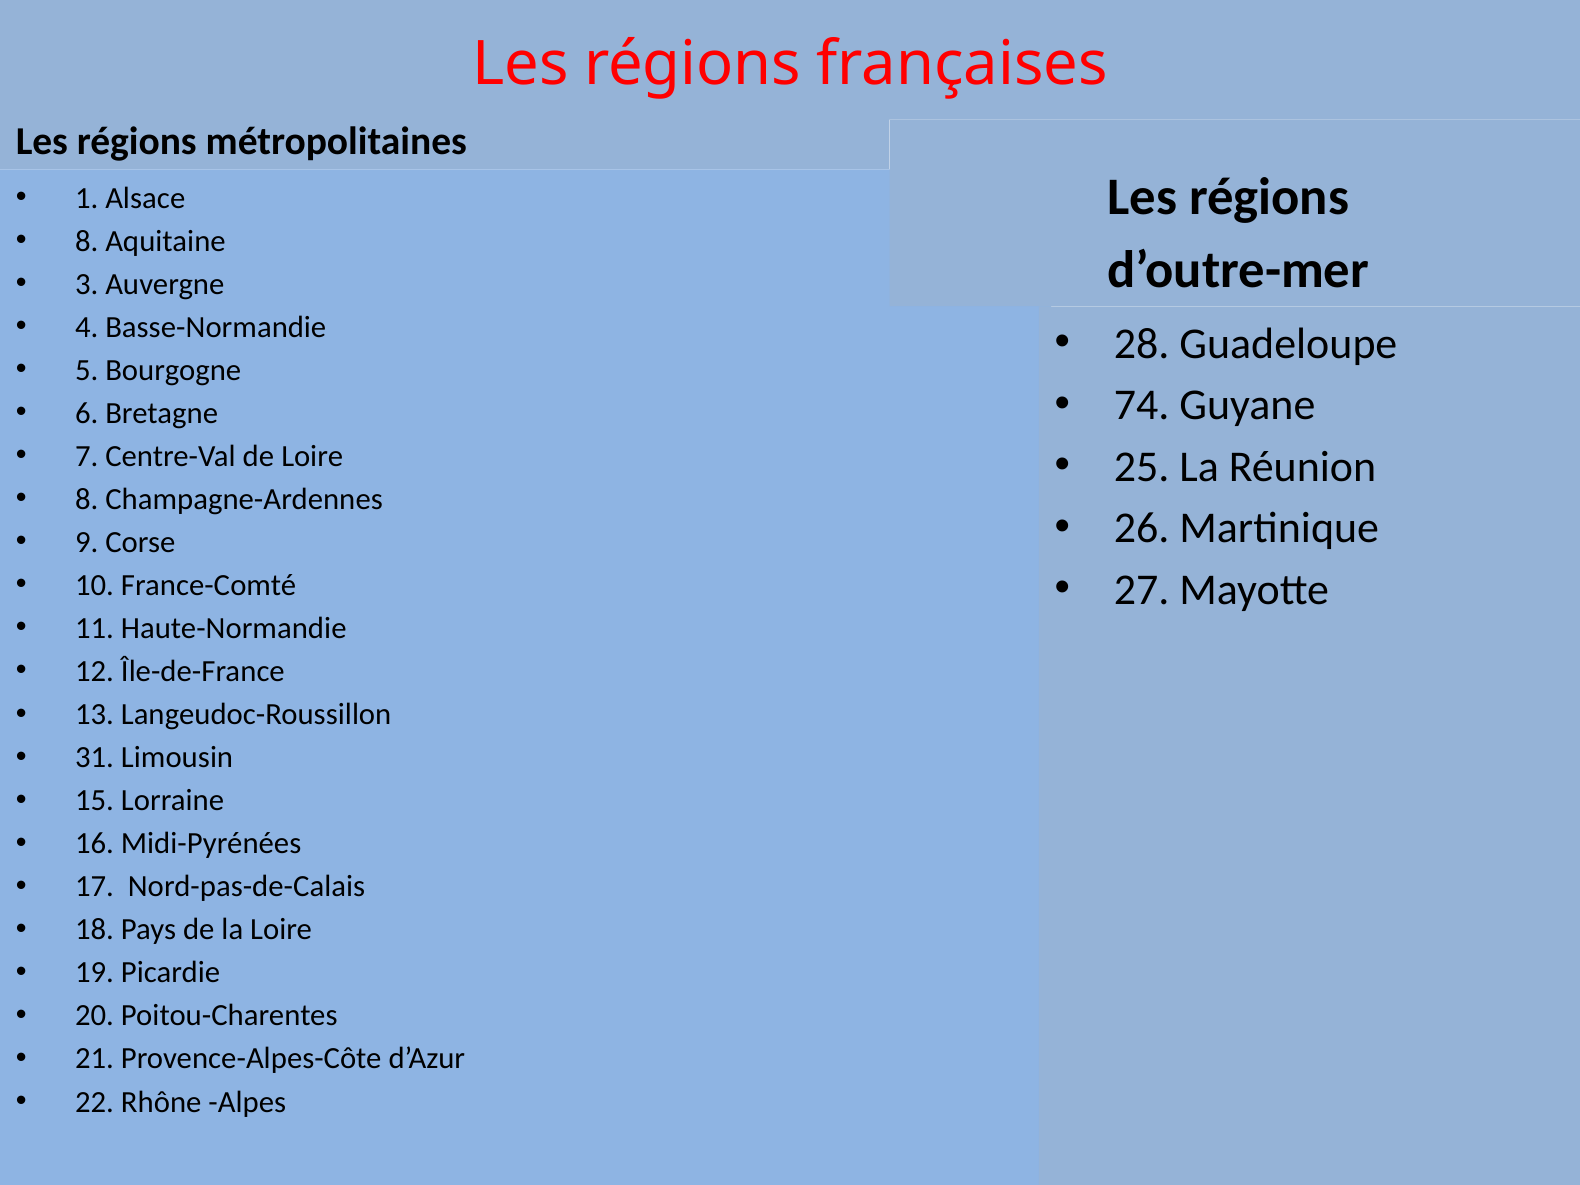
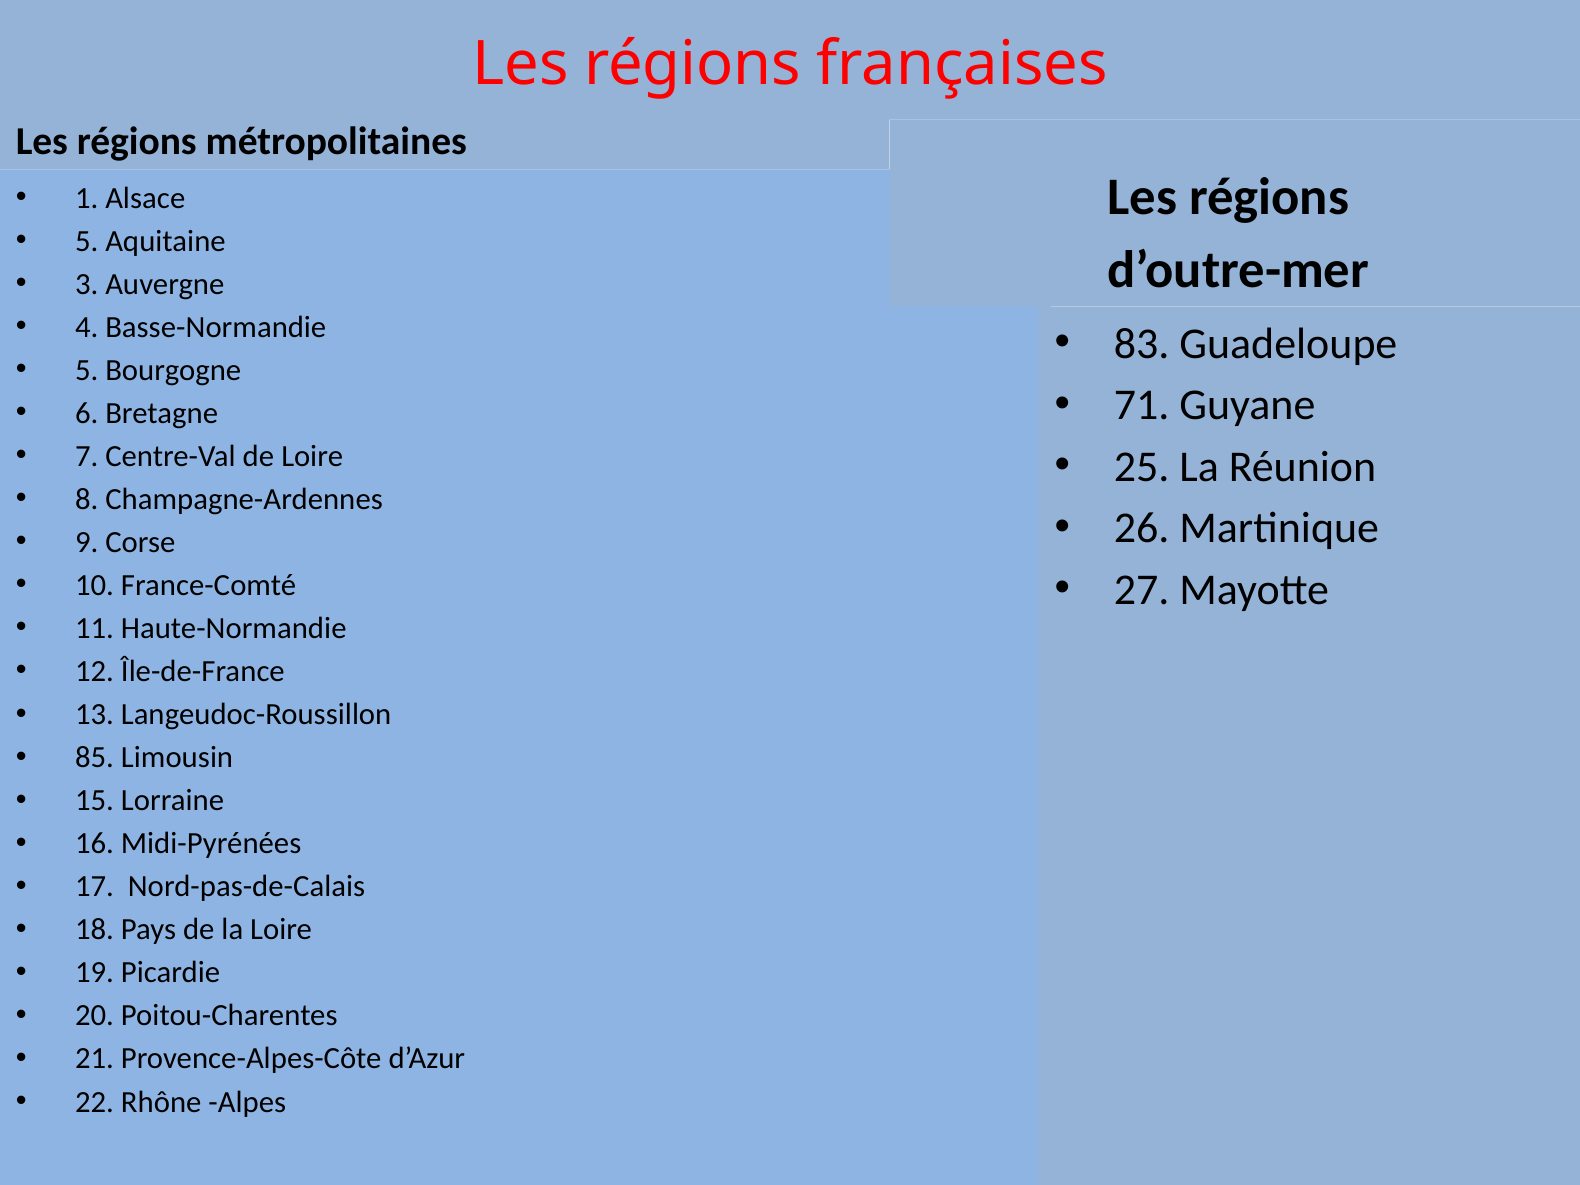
8 at (87, 241): 8 -> 5
28: 28 -> 83
74: 74 -> 71
31: 31 -> 85
